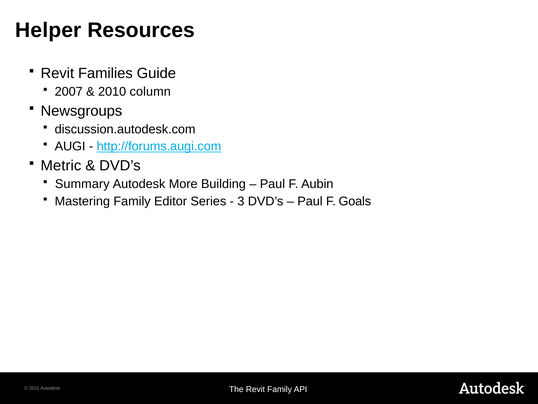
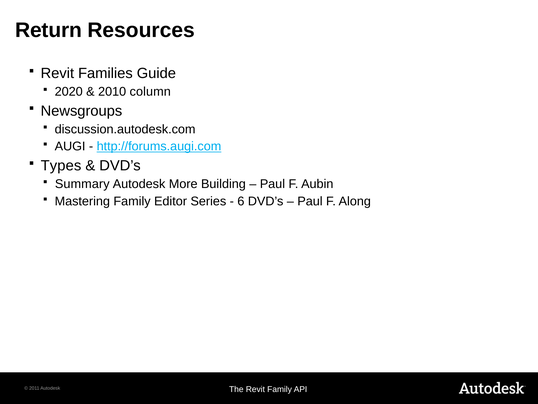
Helper: Helper -> Return
2007: 2007 -> 2020
Metric: Metric -> Types
3: 3 -> 6
Goals: Goals -> Along
